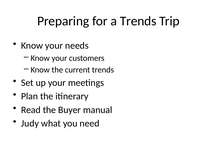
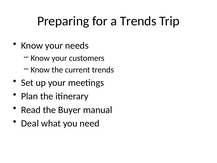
Judy: Judy -> Deal
